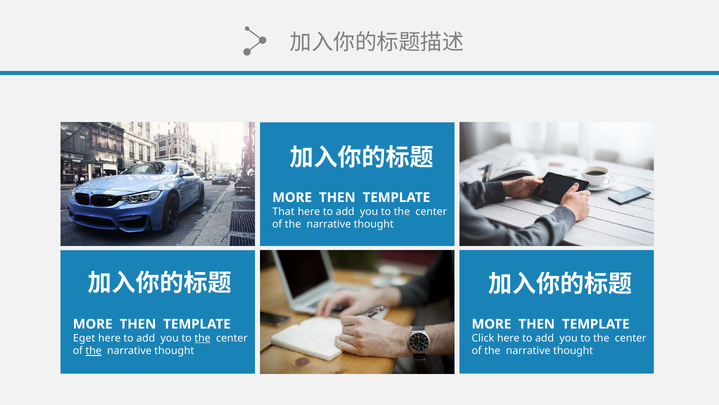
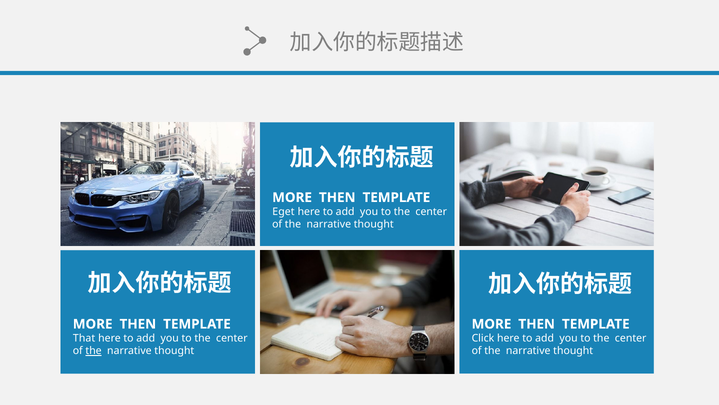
That: That -> Eget
Eget: Eget -> That
the at (203, 338) underline: present -> none
